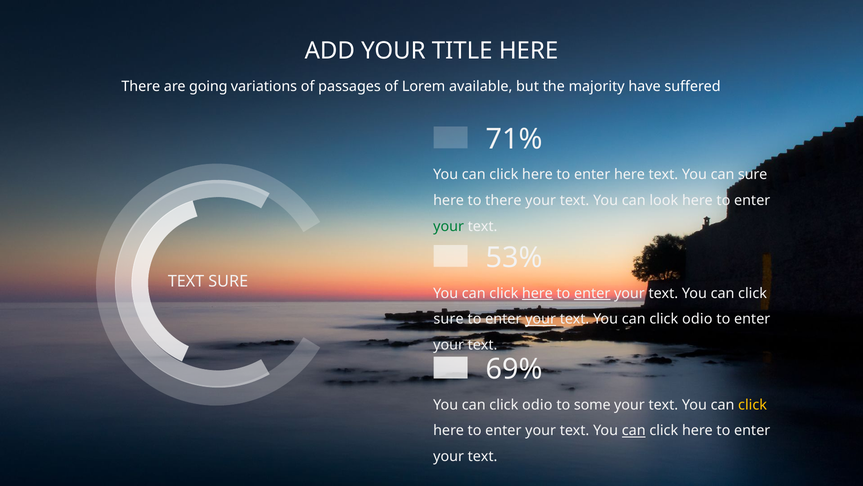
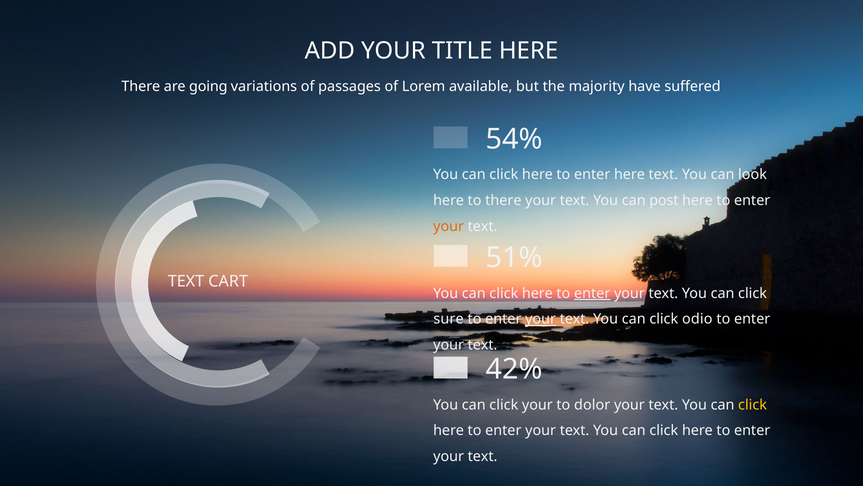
71%: 71% -> 54%
can sure: sure -> look
look: look -> post
your at (449, 226) colour: green -> orange
53%: 53% -> 51%
TEXT SURE: SURE -> CART
here at (537, 293) underline: present -> none
69%: 69% -> 42%
odio at (537, 404): odio -> your
some: some -> dolor
can at (634, 430) underline: present -> none
